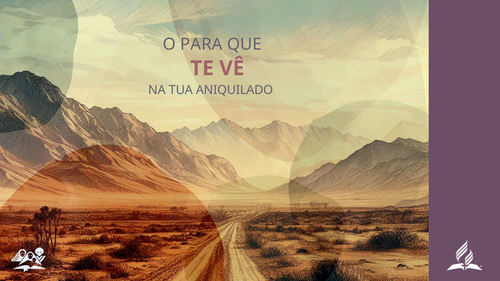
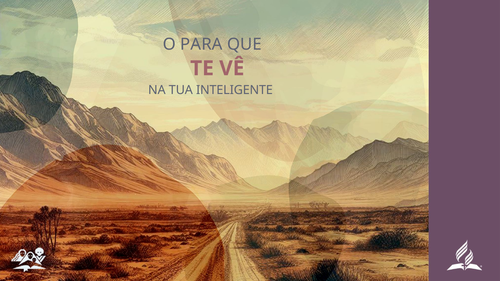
ANIQUILADO: ANIQUILADO -> INTELIGENTE
